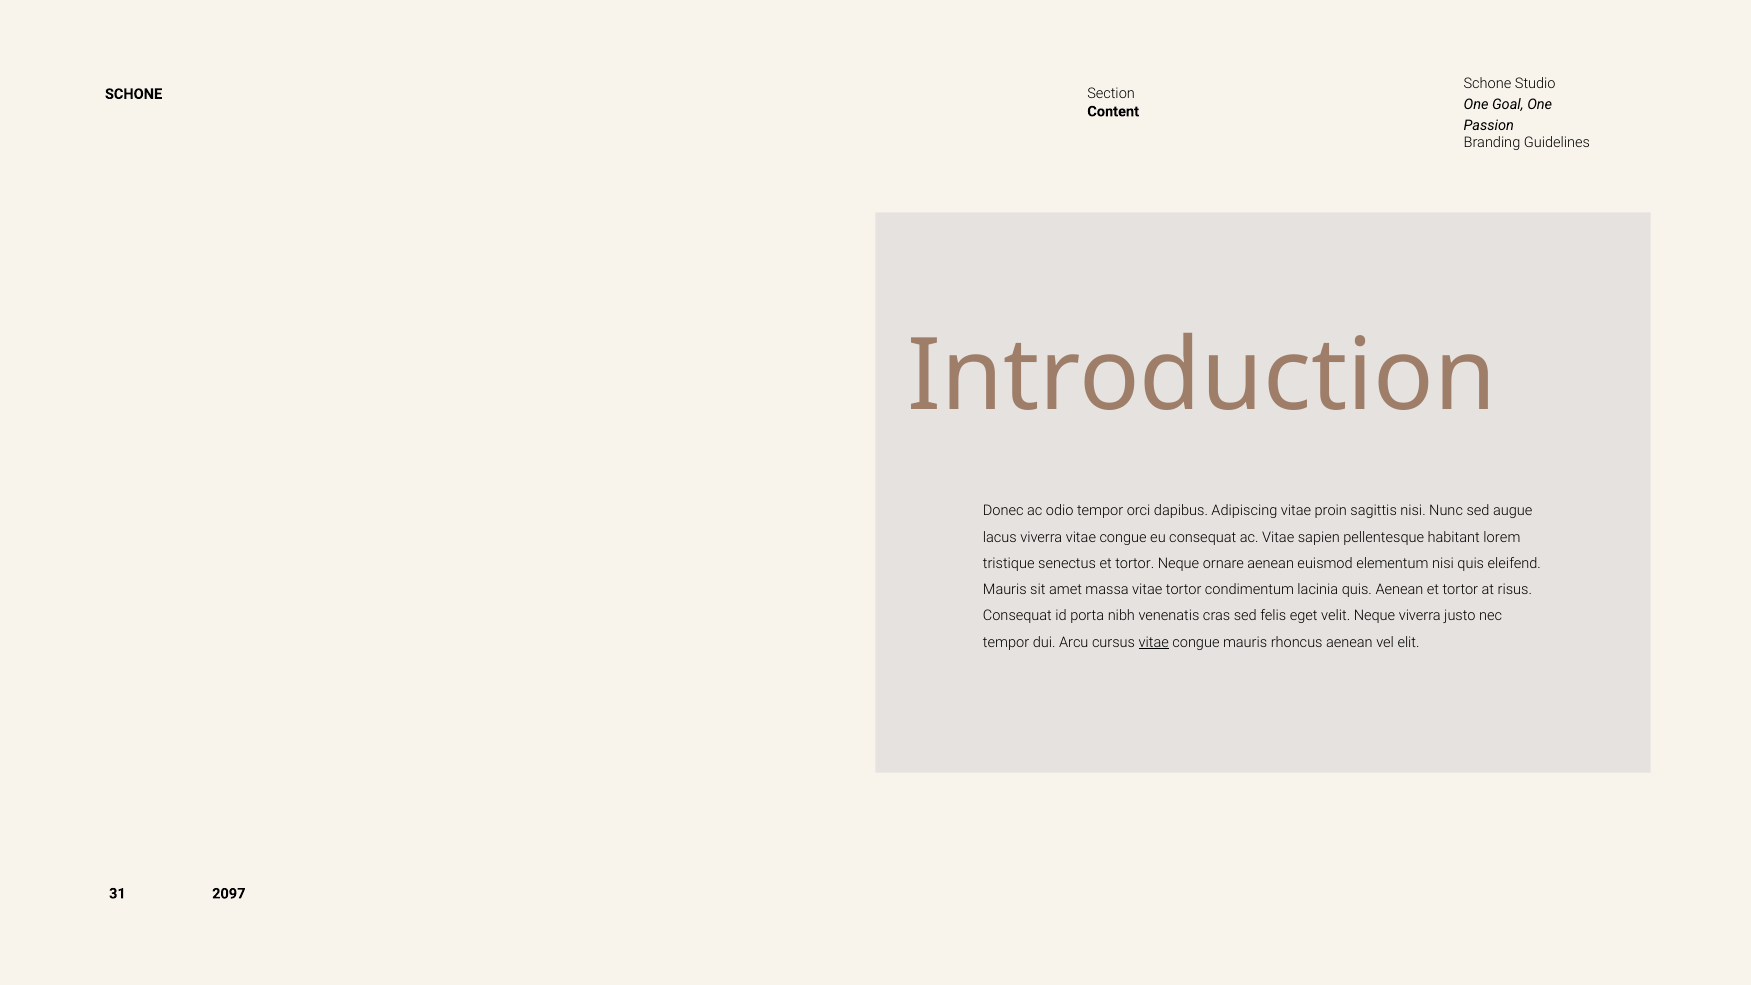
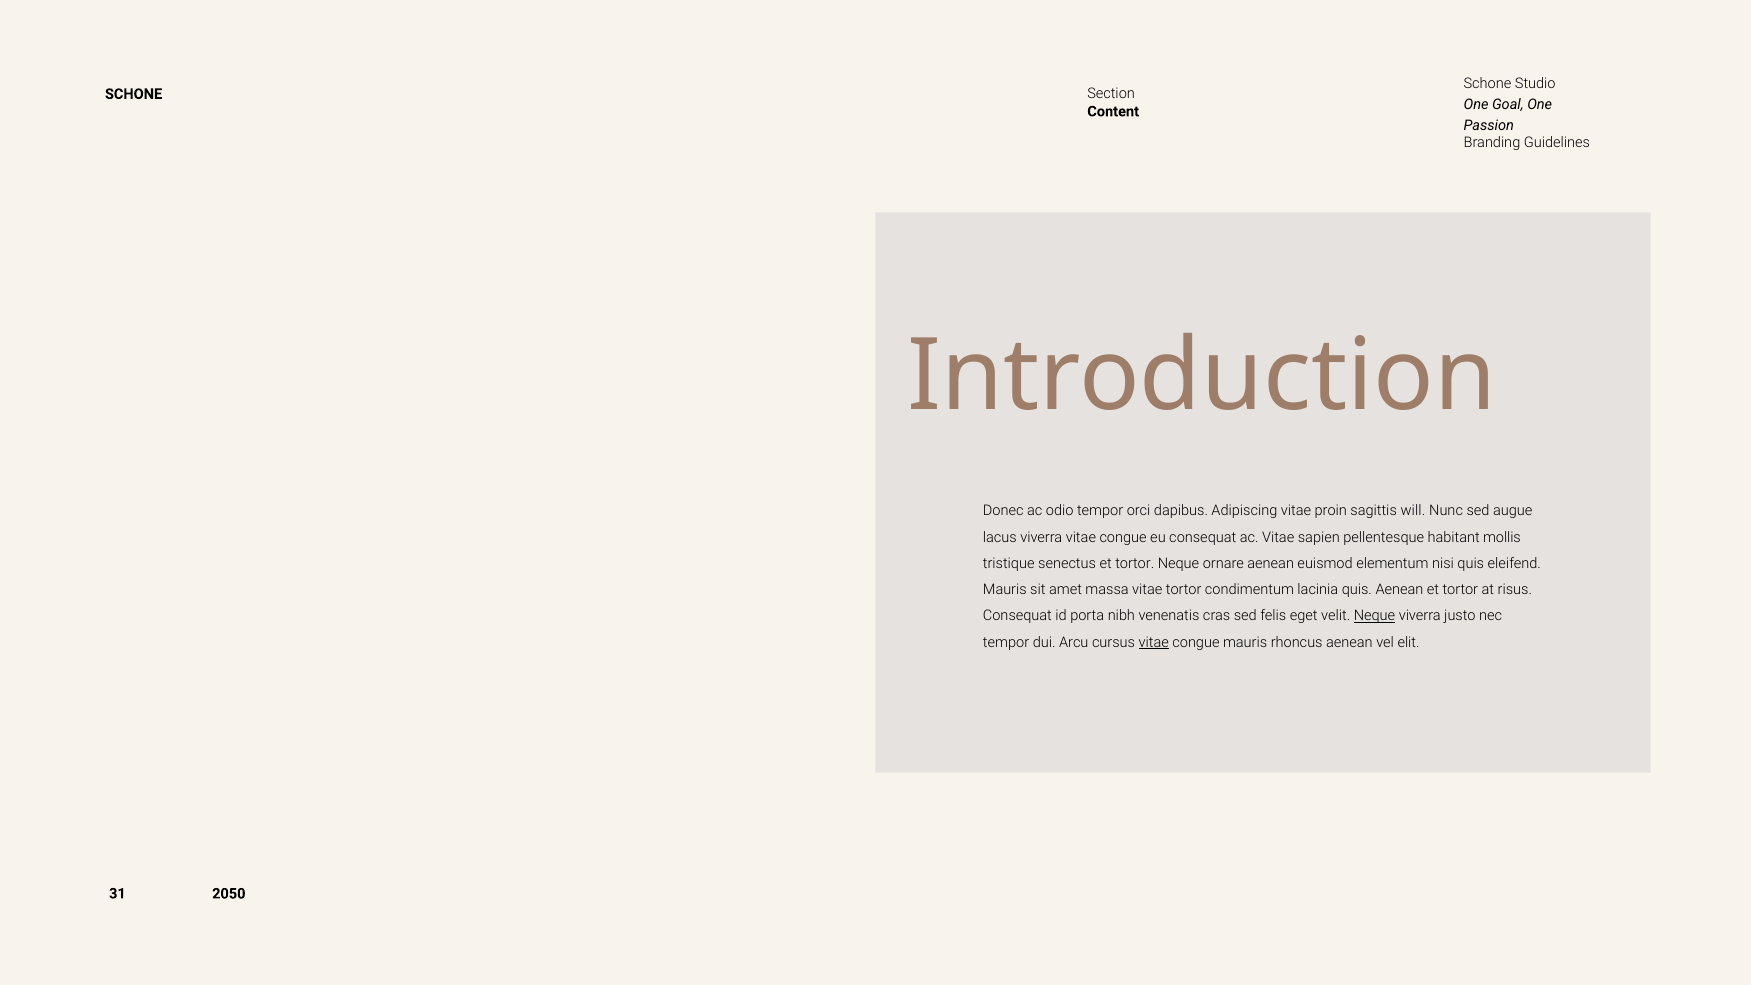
sagittis nisi: nisi -> will
lorem: lorem -> mollis
Neque at (1374, 616) underline: none -> present
2097: 2097 -> 2050
